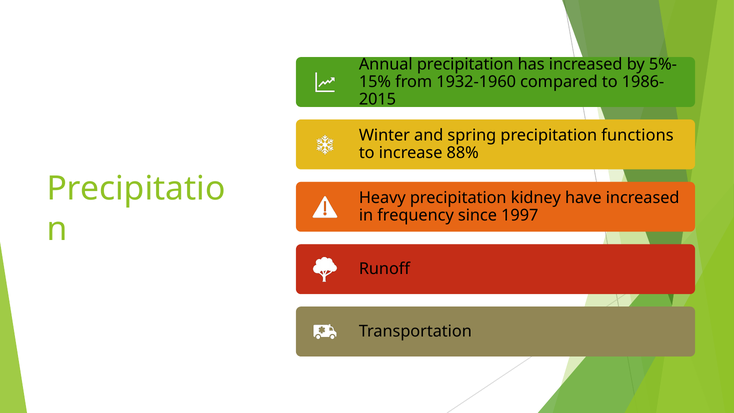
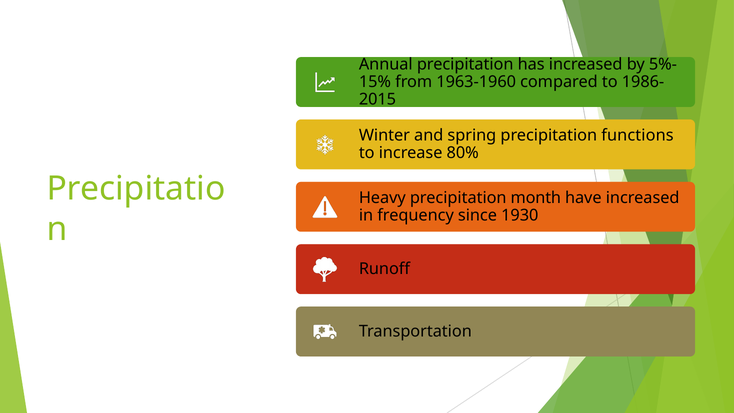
1932-1960: 1932-1960 -> 1963-1960
88%: 88% -> 80%
kidney: kidney -> month
1997: 1997 -> 1930
